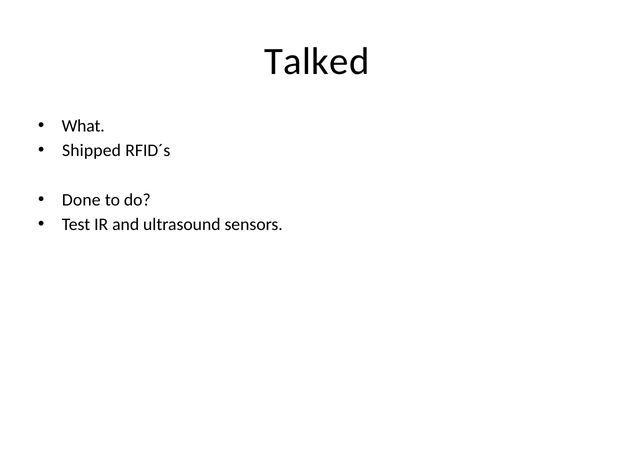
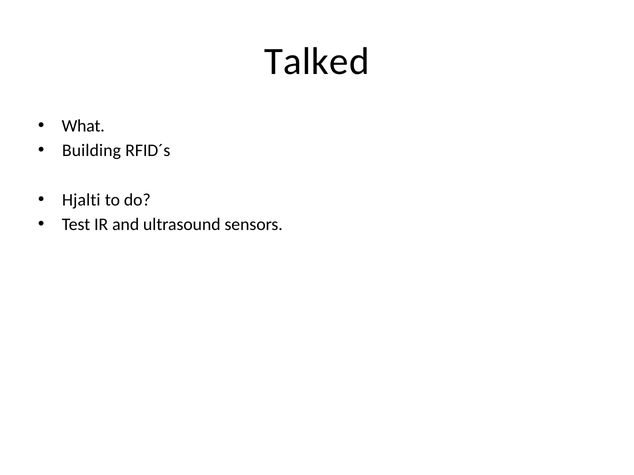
Shipped: Shipped -> Building
Done: Done -> Hjalti
